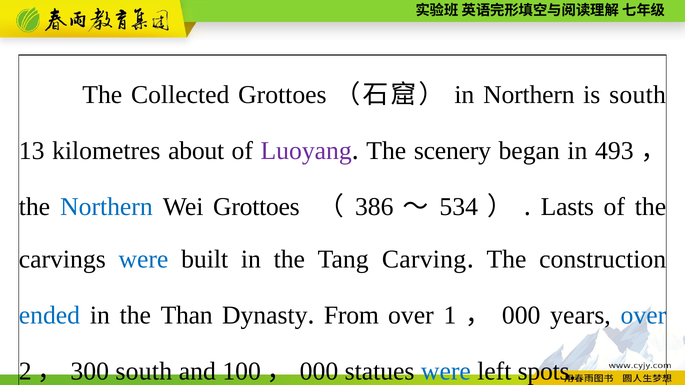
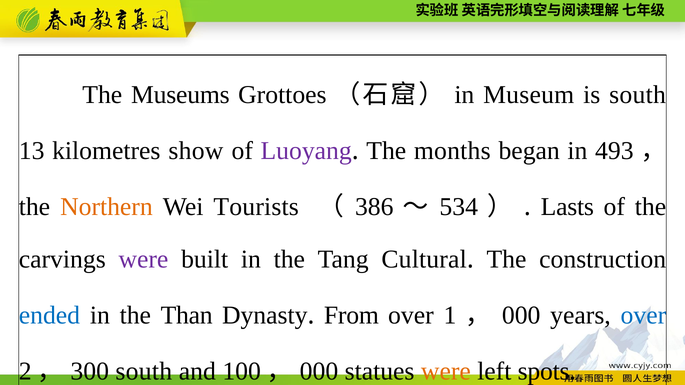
Collected: Collected -> Museums
in Northern: Northern -> Museum
about: about -> show
scenery: scenery -> months
Northern at (106, 207) colour: blue -> orange
Wei Grottoes: Grottoes -> Tourists
were at (143, 259) colour: blue -> purple
Carving: Carving -> Cultural
were at (446, 371) colour: blue -> orange
